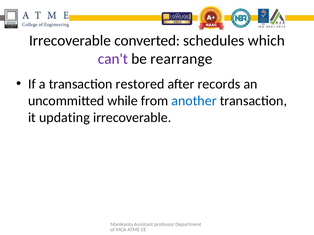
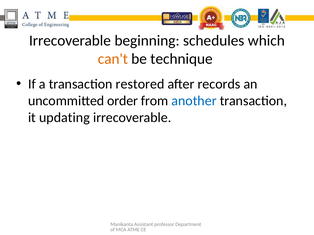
converted: converted -> beginning
can't colour: purple -> orange
rearrange: rearrange -> technique
while: while -> order
